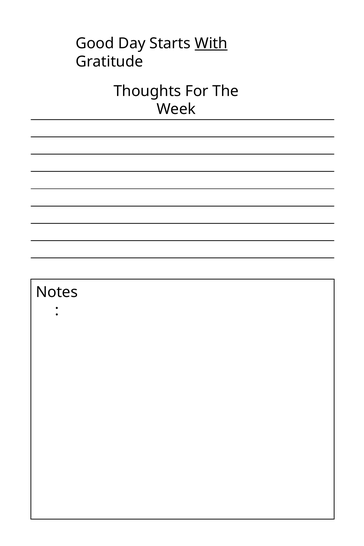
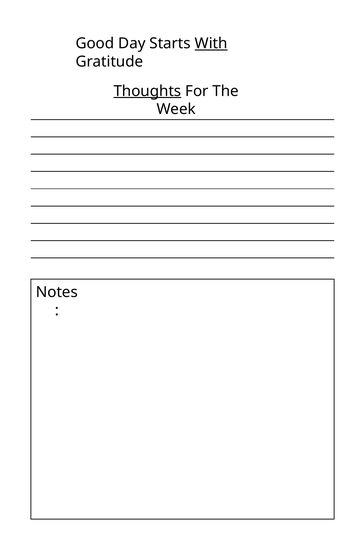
Thoughts underline: none -> present
